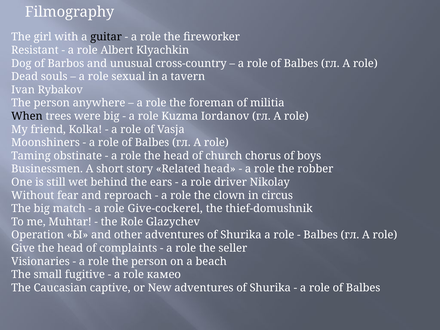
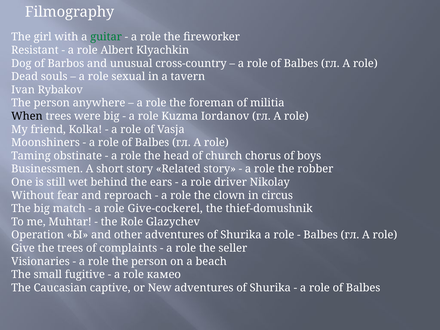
guitar colour: black -> green
Related head: head -> story
Give the head: head -> trees
